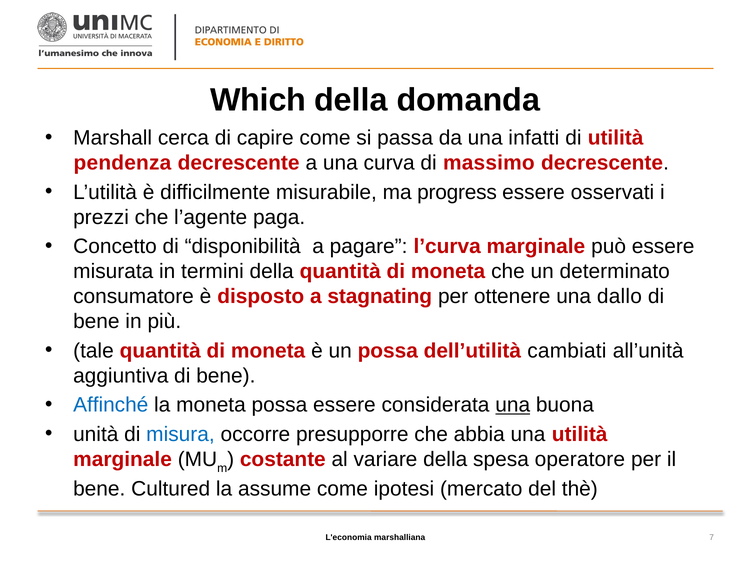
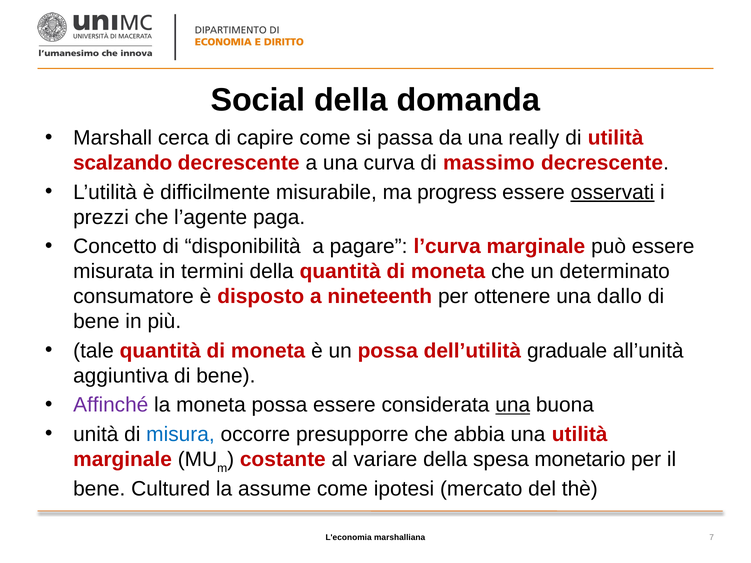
Which: Which -> Social
infatti: infatti -> really
pendenza: pendenza -> scalzando
osservati underline: none -> present
stagnating: stagnating -> nineteenth
cambiati: cambiati -> graduale
Affinché colour: blue -> purple
operatore: operatore -> monetario
